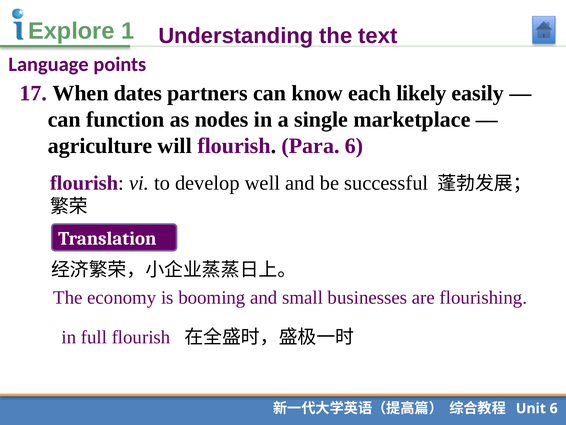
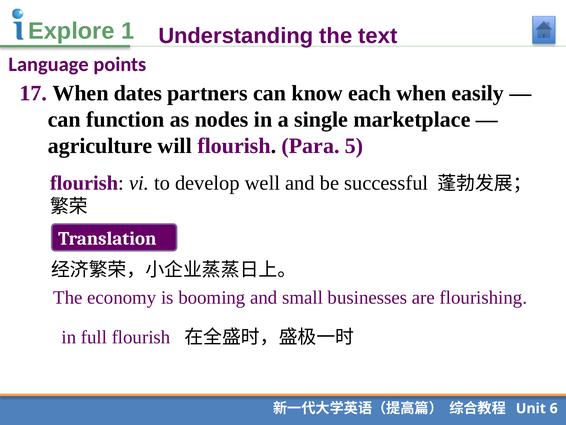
each likely: likely -> when
Para 6: 6 -> 5
